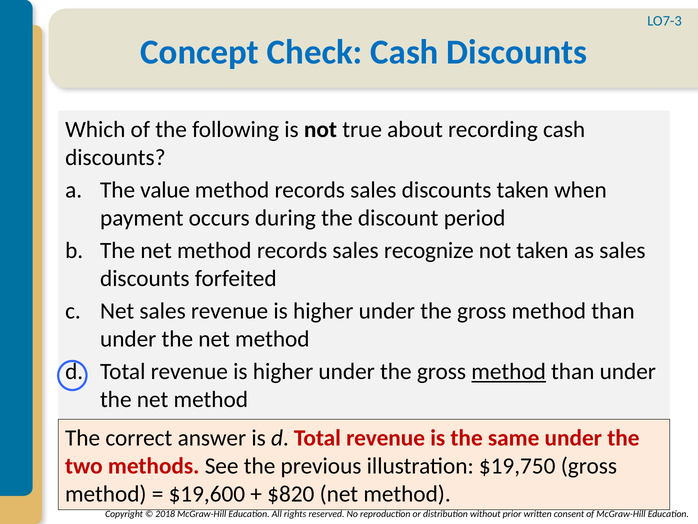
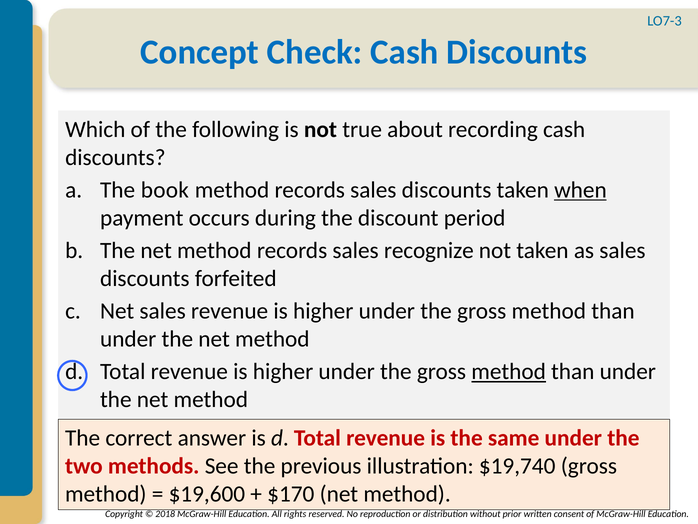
value: value -> book
when underline: none -> present
$19,750: $19,750 -> $19,740
$820: $820 -> $170
